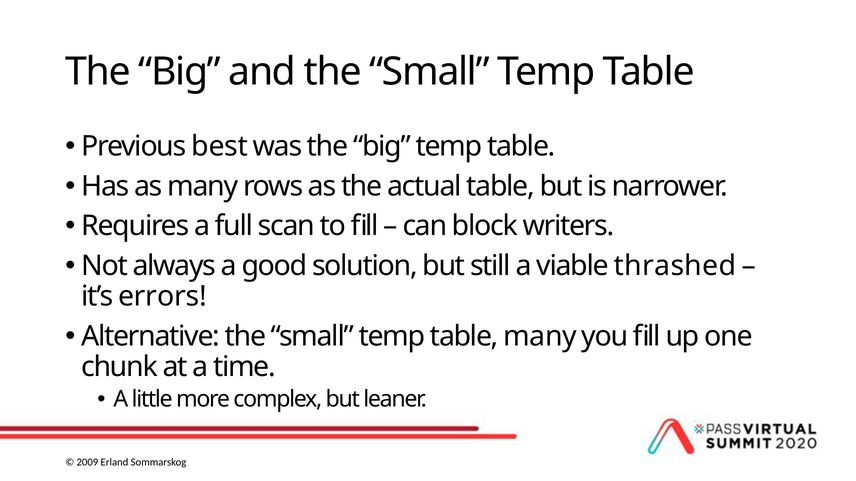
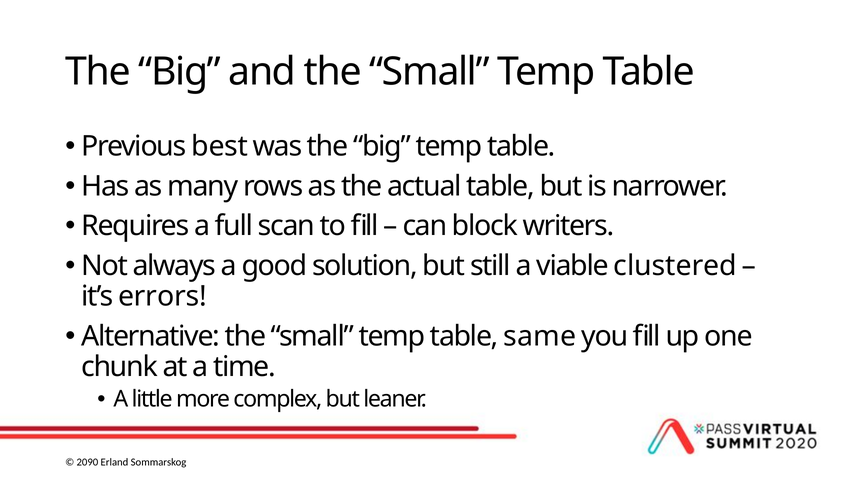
thrashed: thrashed -> clustered
table many: many -> same
2009: 2009 -> 2090
